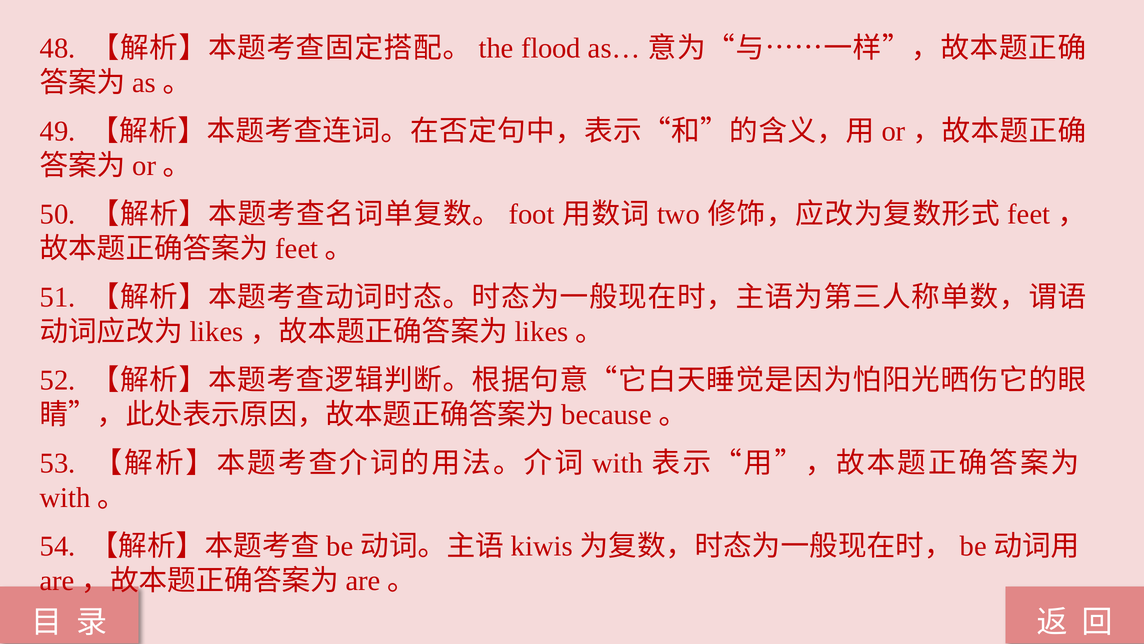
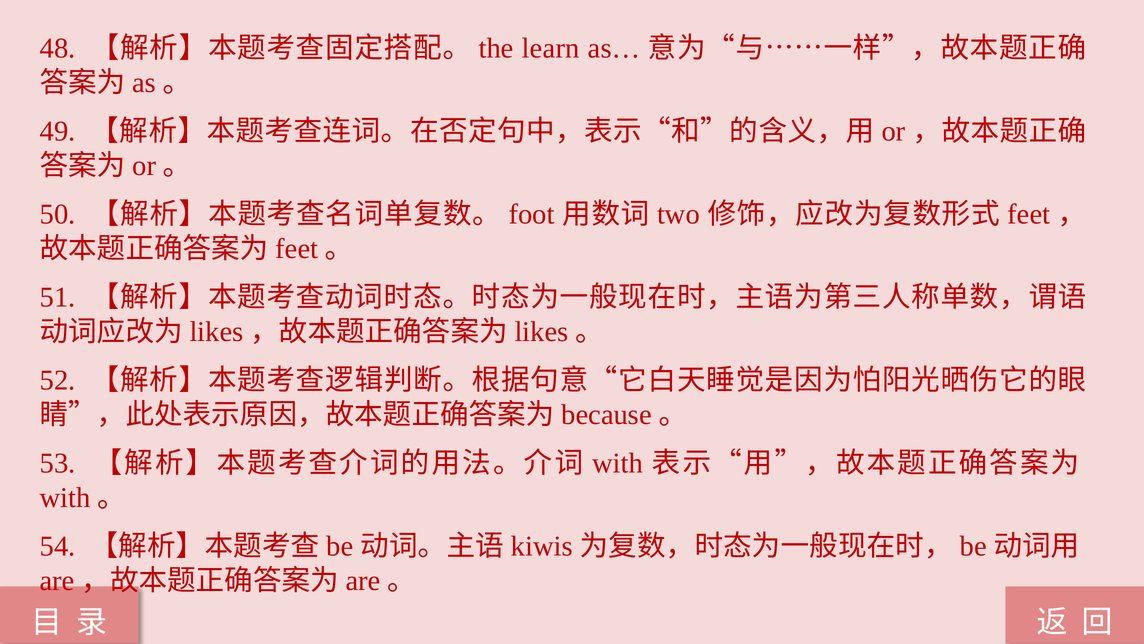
flood: flood -> learn
